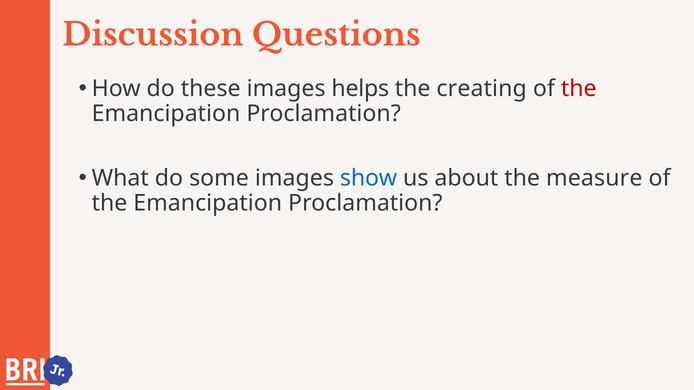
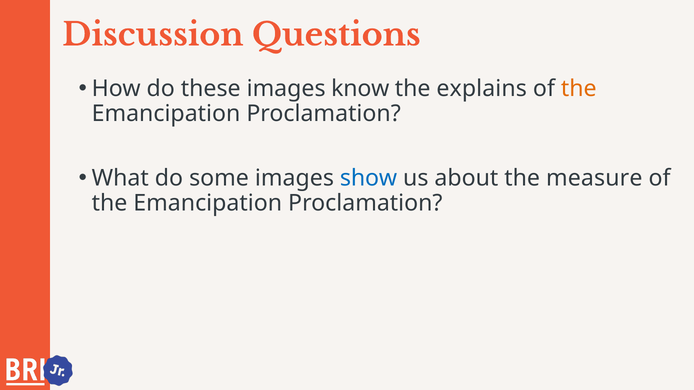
helps: helps -> know
creating: creating -> explains
the at (579, 89) colour: red -> orange
